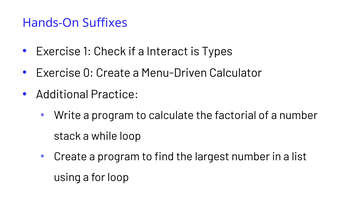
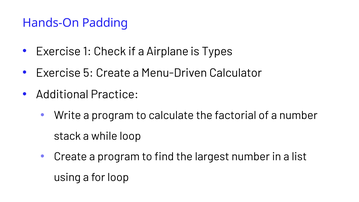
Suffixes: Suffixes -> Padding
Interact: Interact -> Airplane
0: 0 -> 5
